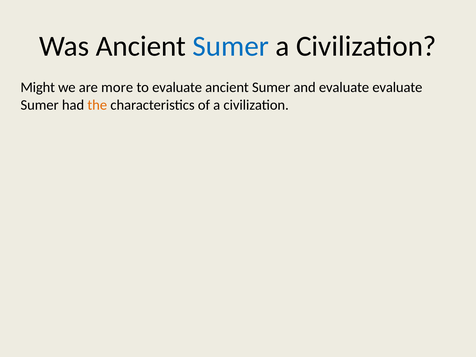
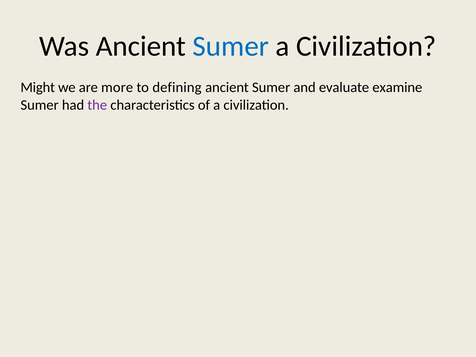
to evaluate: evaluate -> defining
evaluate evaluate: evaluate -> examine
the colour: orange -> purple
